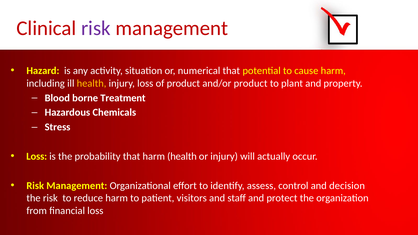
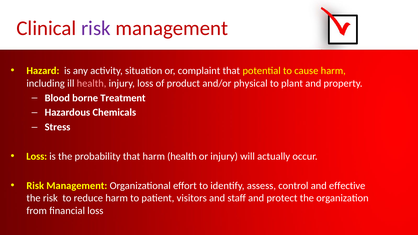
numerical: numerical -> complaint
health at (92, 83) colour: yellow -> pink
and/or product: product -> physical
decision: decision -> effective
